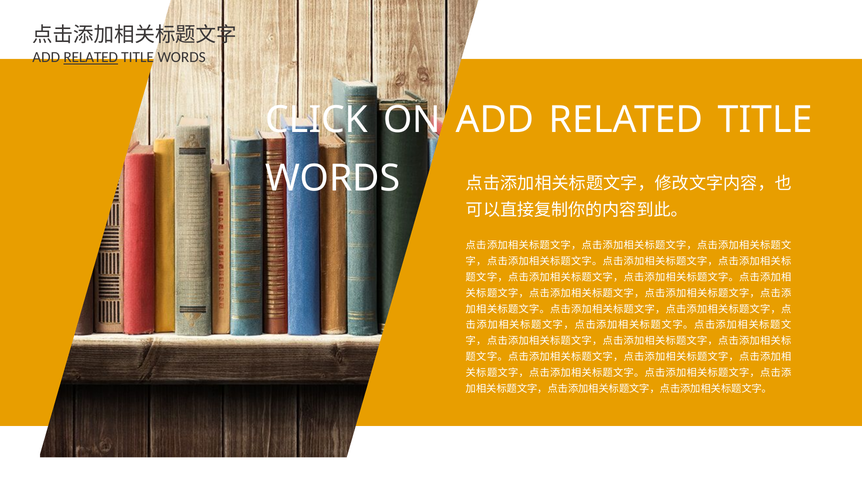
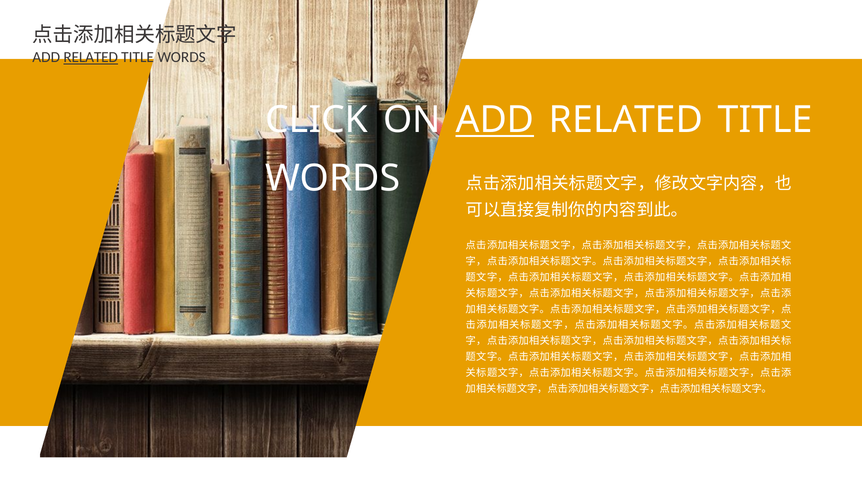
ADD at (495, 120) underline: none -> present
